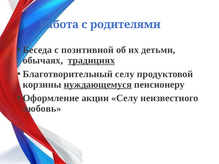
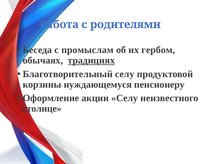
позитивной: позитивной -> промыслам
детьми: детьми -> гербом
нуждающемуся underline: present -> none
любовь: любовь -> столице
